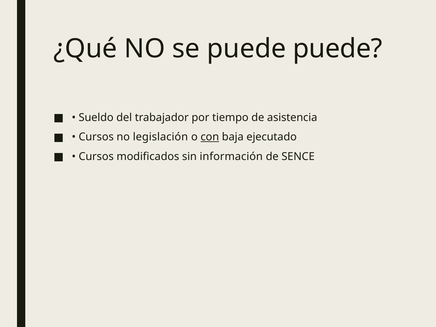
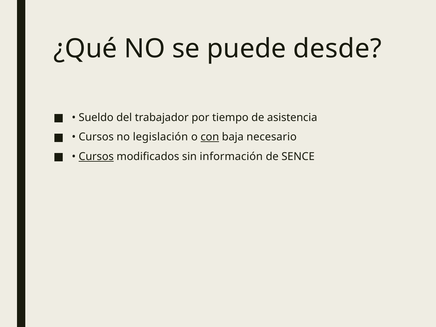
puede puede: puede -> desde
ejecutado: ejecutado -> necesario
Cursos at (96, 157) underline: none -> present
